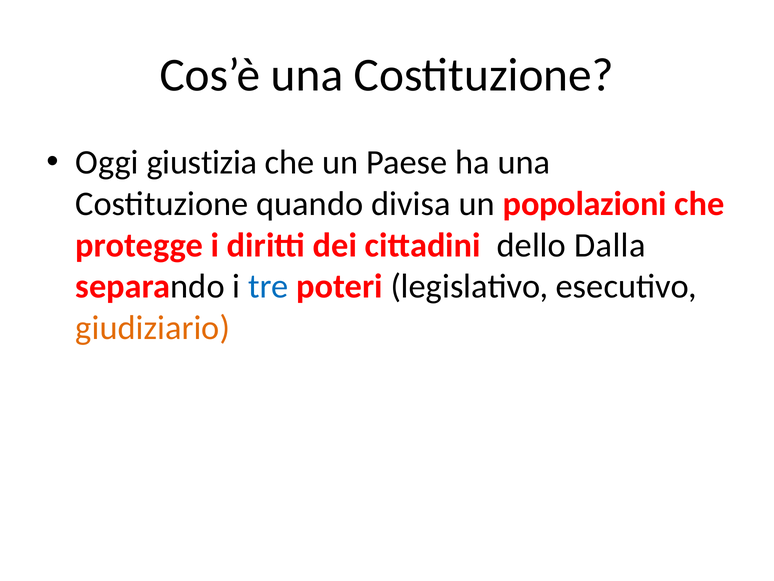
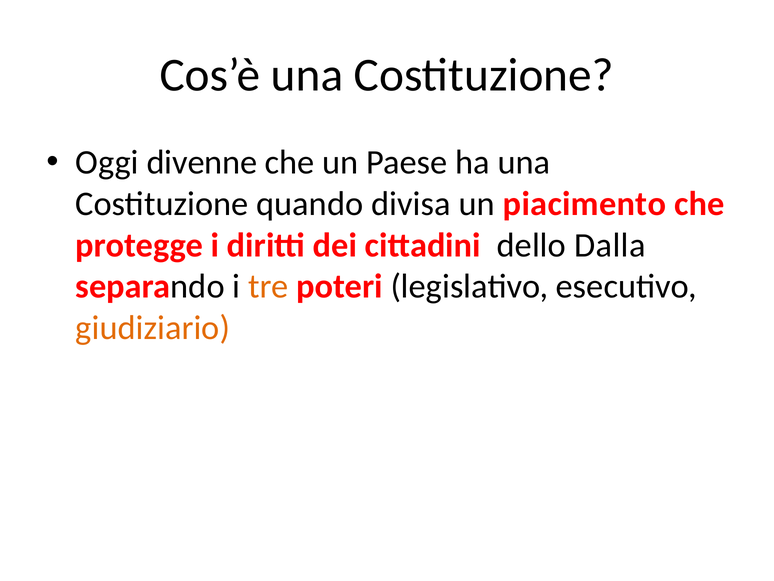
giustizia: giustizia -> divenne
popolazioni: popolazioni -> piacimento
tre colour: blue -> orange
